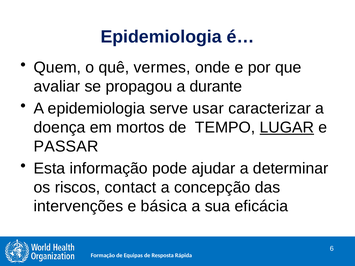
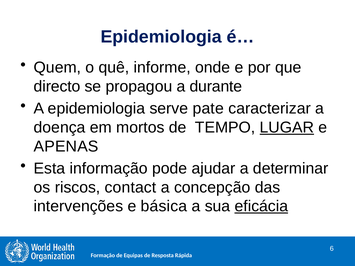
vermes: vermes -> informe
avaliar: avaliar -> directo
usar: usar -> pate
PASSAR: PASSAR -> APENAS
eficácia underline: none -> present
